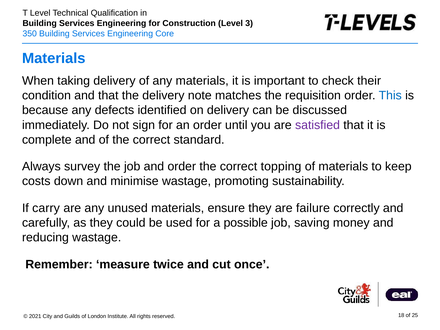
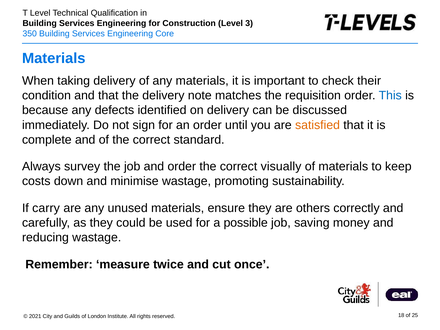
satisfied colour: purple -> orange
topping: topping -> visually
failure: failure -> others
